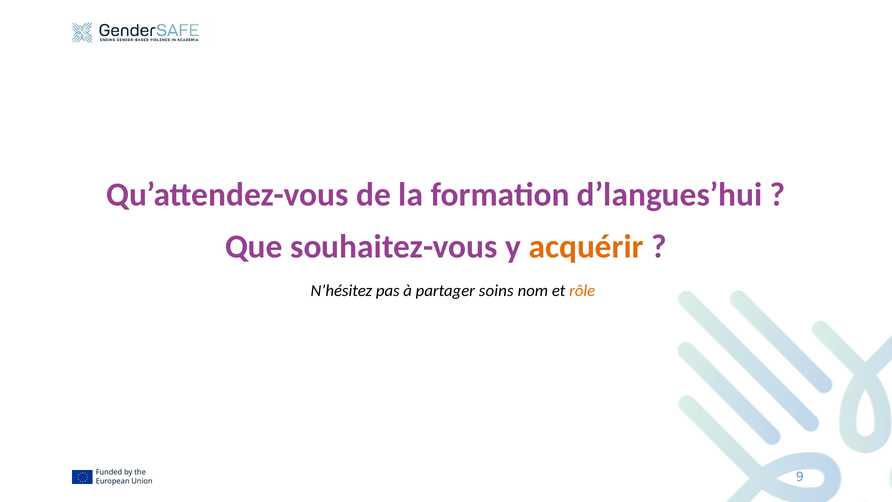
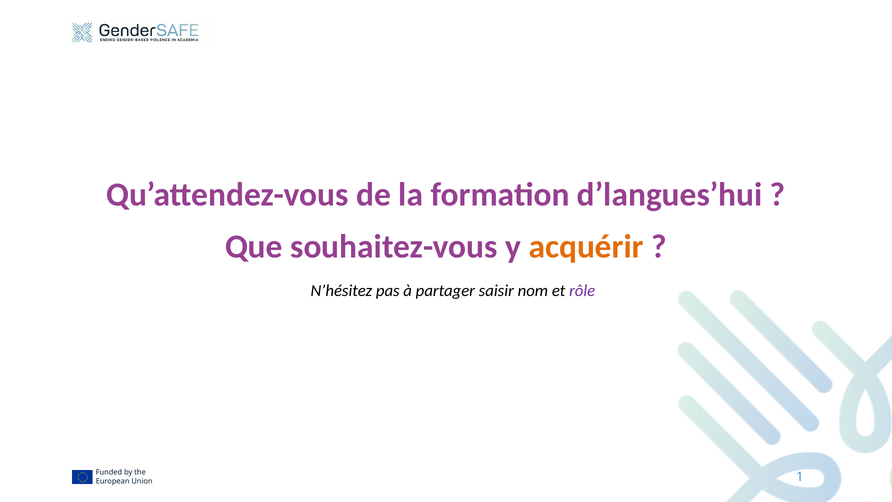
soins: soins -> saisir
rôle colour: orange -> purple
9: 9 -> 1
